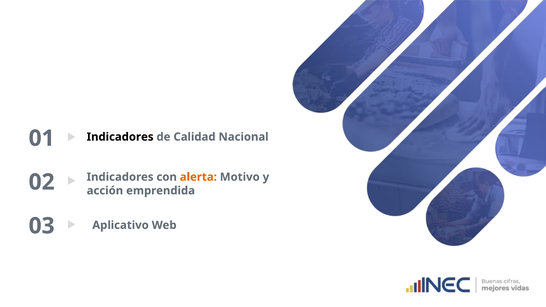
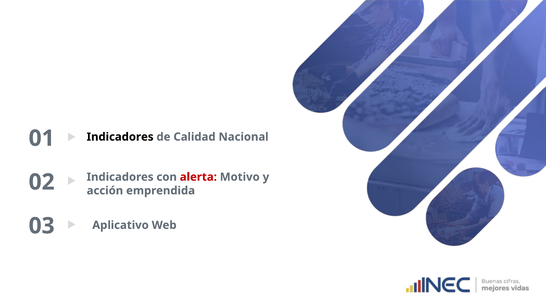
alerta colour: orange -> red
